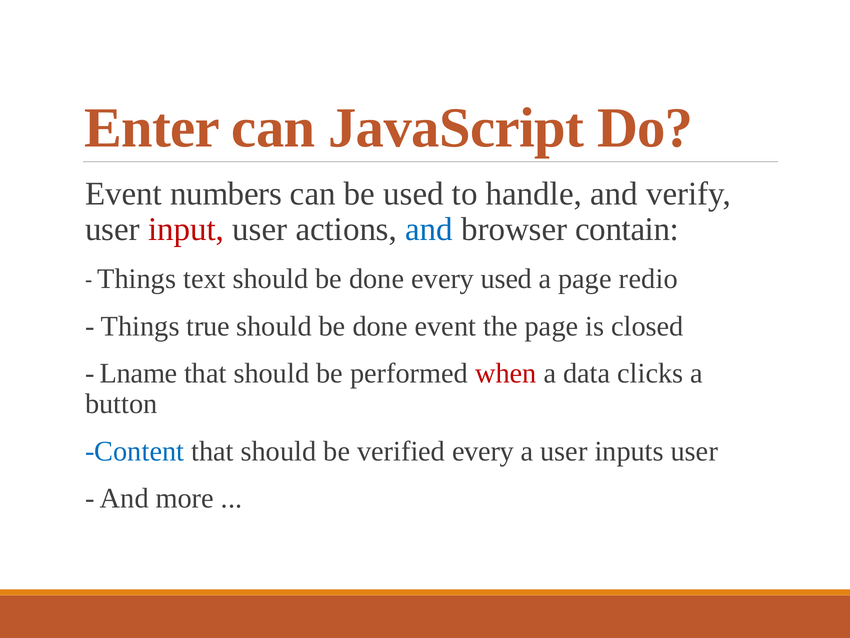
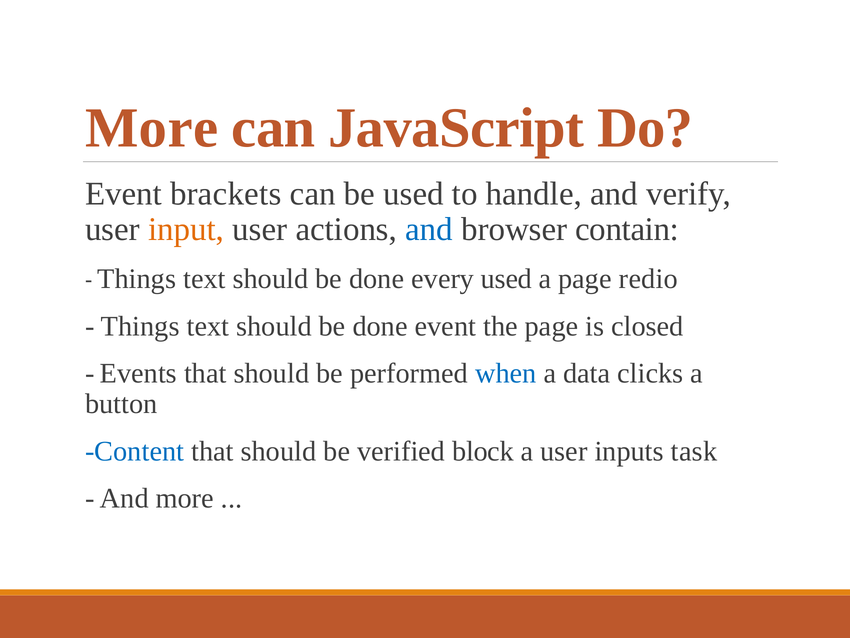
Enter at (152, 128): Enter -> More
numbers: numbers -> brackets
input colour: red -> orange
true at (208, 326): true -> text
Lname: Lname -> Events
when colour: red -> blue
verified every: every -> block
inputs user: user -> task
